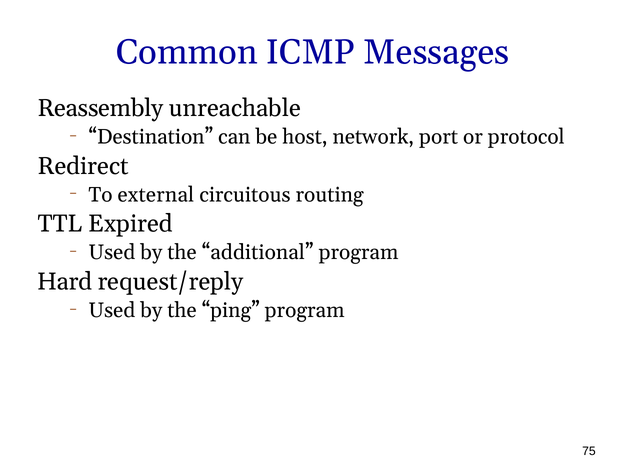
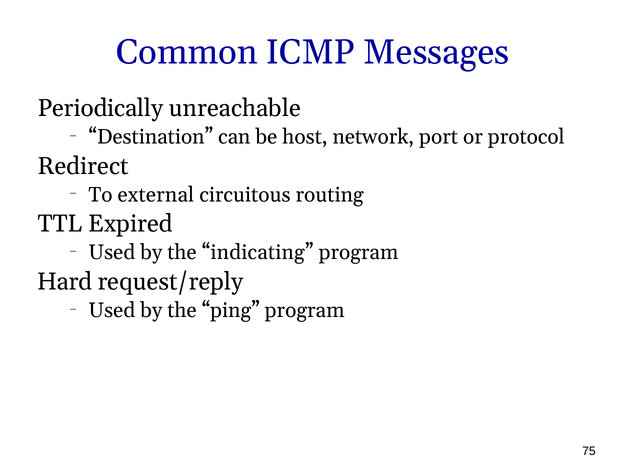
Reassembly: Reassembly -> Periodically
additional: additional -> indicating
